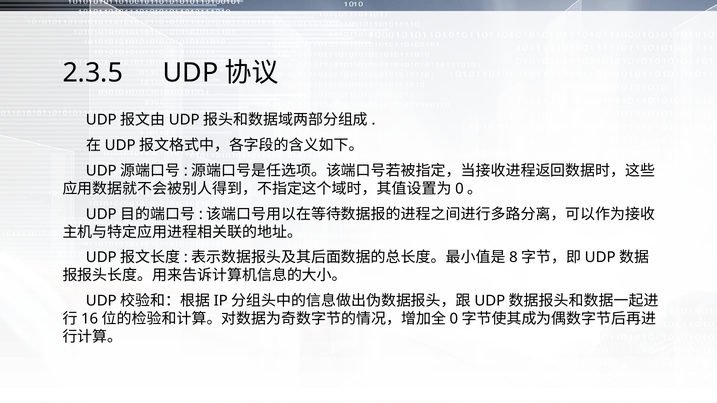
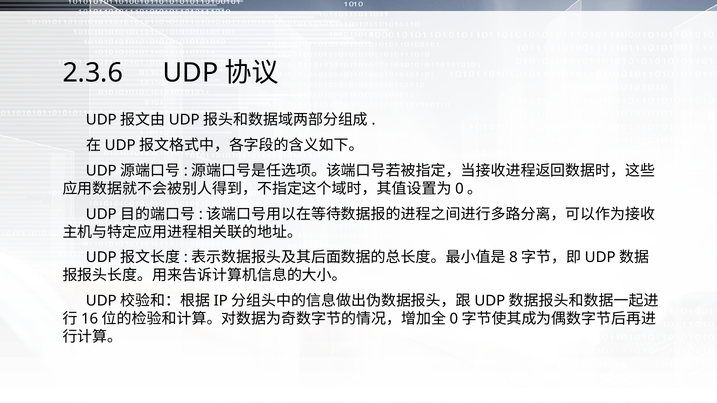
2.3.5: 2.3.5 -> 2.3.6
